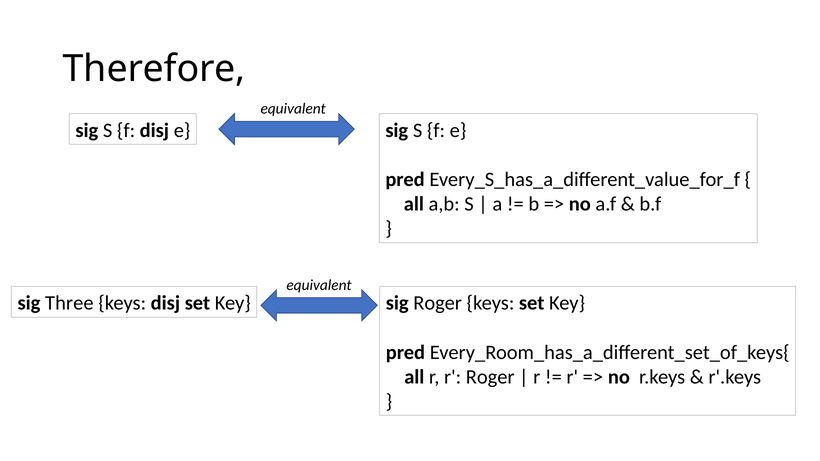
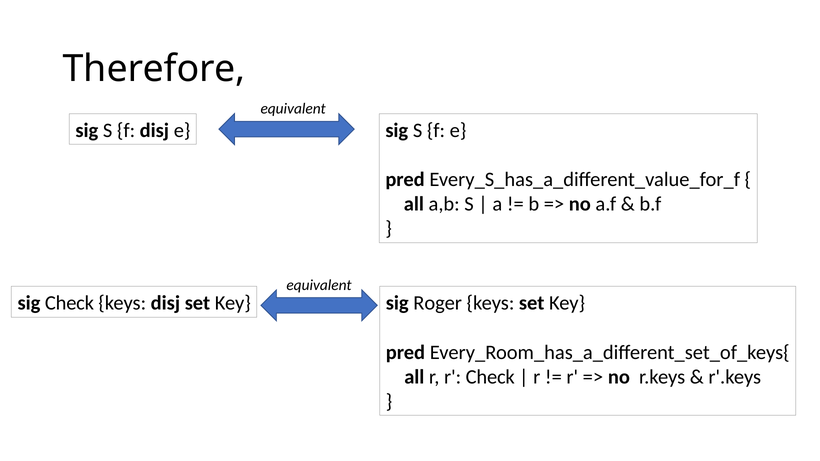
sig Three: Three -> Check
r Roger: Roger -> Check
